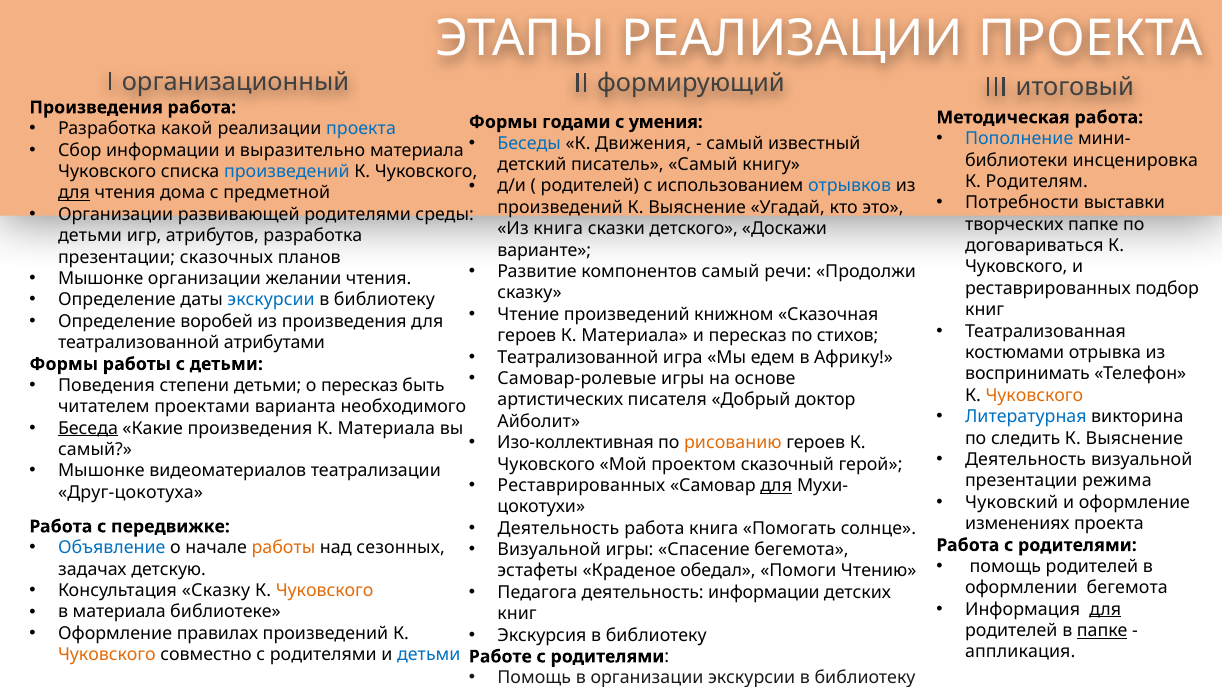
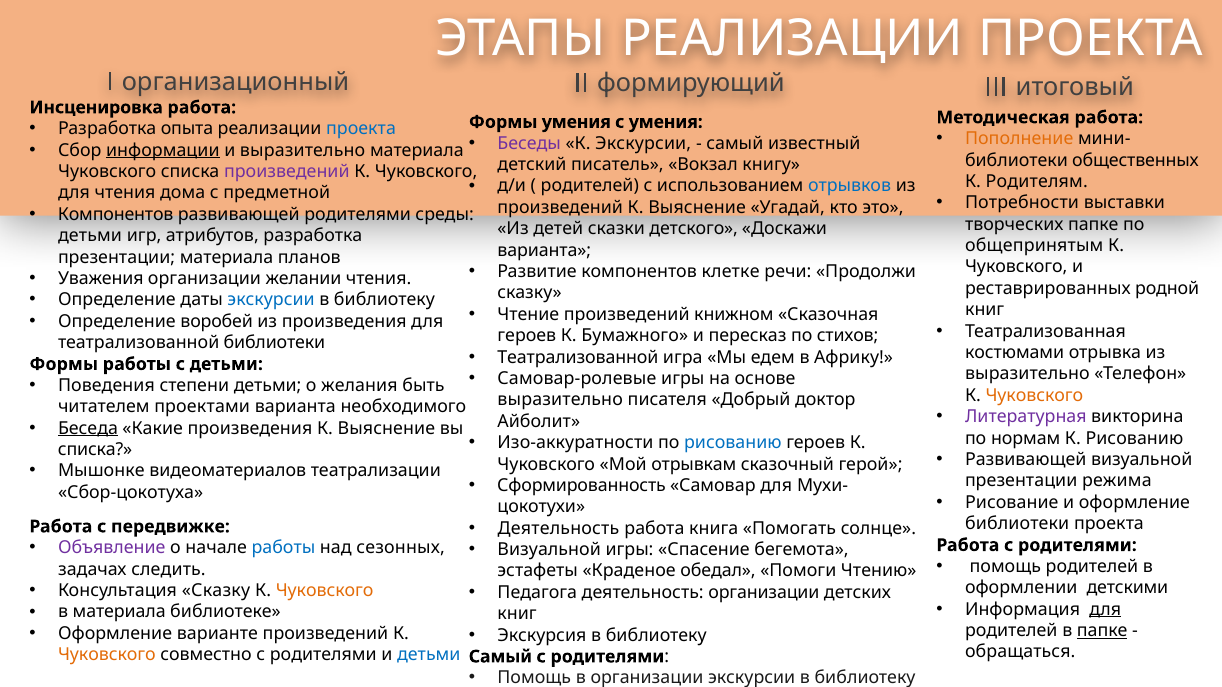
Произведения at (96, 108): Произведения -> Инсценировка
Формы годами: годами -> умения
какой: какой -> опыта
Пополнение colour: blue -> orange
Беседы colour: blue -> purple
К Движения: Движения -> Экскурсии
информации at (163, 150) underline: none -> present
инсценировка: инсценировка -> общественных
писатель Самый: Самый -> Вокзал
произведений at (287, 172) colour: blue -> purple
для at (74, 193) underline: present -> none
Организации at (116, 215): Организации -> Компонентов
Из книга: книга -> детей
договариваться: договариваться -> общепринятым
варианте at (544, 250): варианте -> варианта
презентации сказочных: сказочных -> материала
компонентов самый: самый -> клетке
Мышонке at (101, 279): Мышонке -> Уважения
подбор: подбор -> родной
Материала at (635, 336): Материала -> Бумажного
театрализованной атрибутами: атрибутами -> библиотеки
воспринимать at (1027, 374): воспринимать -> выразительно
о пересказ: пересказ -> желания
артистических at (560, 400): артистических -> выразительно
Литературная colour: blue -> purple
произведения К Материала: Материала -> Выяснение
следить: следить -> нормам
Выяснение at (1134, 438): Выяснение -> Рисованию
Изо-коллективная: Изо-коллективная -> Изо-аккуратности
рисованию at (733, 443) colour: orange -> blue
самый at (95, 450): самый -> списка
Деятельность at (1026, 460): Деятельность -> Развивающей
проектом: проектом -> отрывкам
Реставрированных at (581, 486): Реставрированных -> Сформированность
для at (776, 486) underline: present -> none
Друг-цокотуха: Друг-цокотуха -> Сбор-цокотуха
Чуковский: Чуковский -> Рисование
изменениях at (1017, 524): изменениях -> библиотеки
Объявление colour: blue -> purple
работы at (283, 548) colour: orange -> blue
детскую: детскую -> следить
оформлении бегемота: бегемота -> детскими
деятельность информации: информации -> организации
правилах: правилах -> варианте
аппликация: аппликация -> обращаться
Работе at (500, 657): Работе -> Самый
